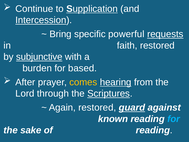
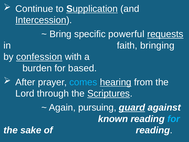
faith restored: restored -> bringing
subjunctive: subjunctive -> confession
comes colour: yellow -> light blue
Again restored: restored -> pursuing
